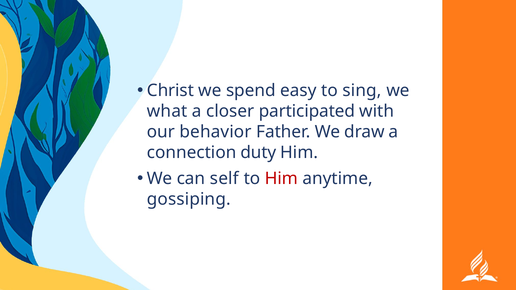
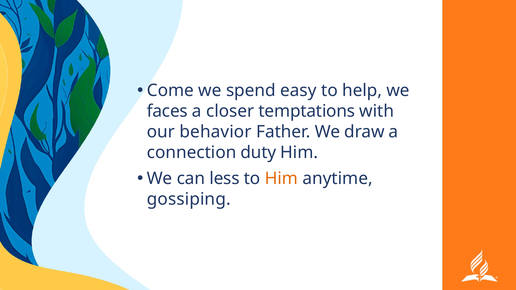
Christ: Christ -> Come
sing: sing -> help
what: what -> faces
participated: participated -> temptations
self: self -> less
Him at (281, 179) colour: red -> orange
